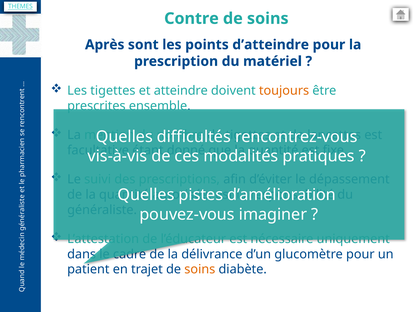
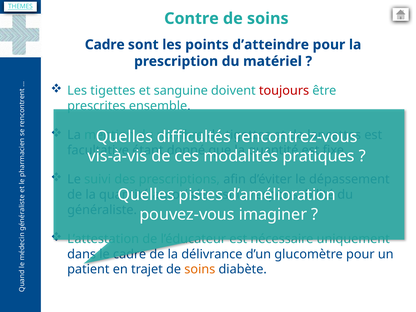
Après at (105, 45): Après -> Cadre
atteindre: atteindre -> sanguine
toujours colour: orange -> red
